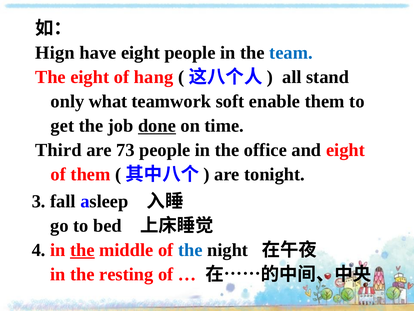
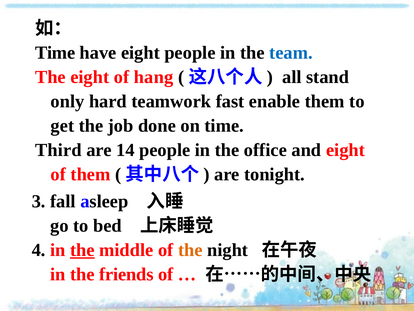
Hign at (55, 53): Hign -> Time
what: what -> hard
soft: soft -> fast
done underline: present -> none
73: 73 -> 14
the at (190, 250) colour: blue -> orange
resting: resting -> friends
